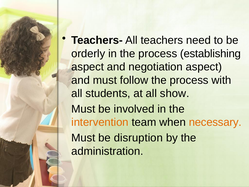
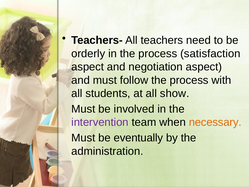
establishing: establishing -> satisfaction
intervention colour: orange -> purple
disruption: disruption -> eventually
